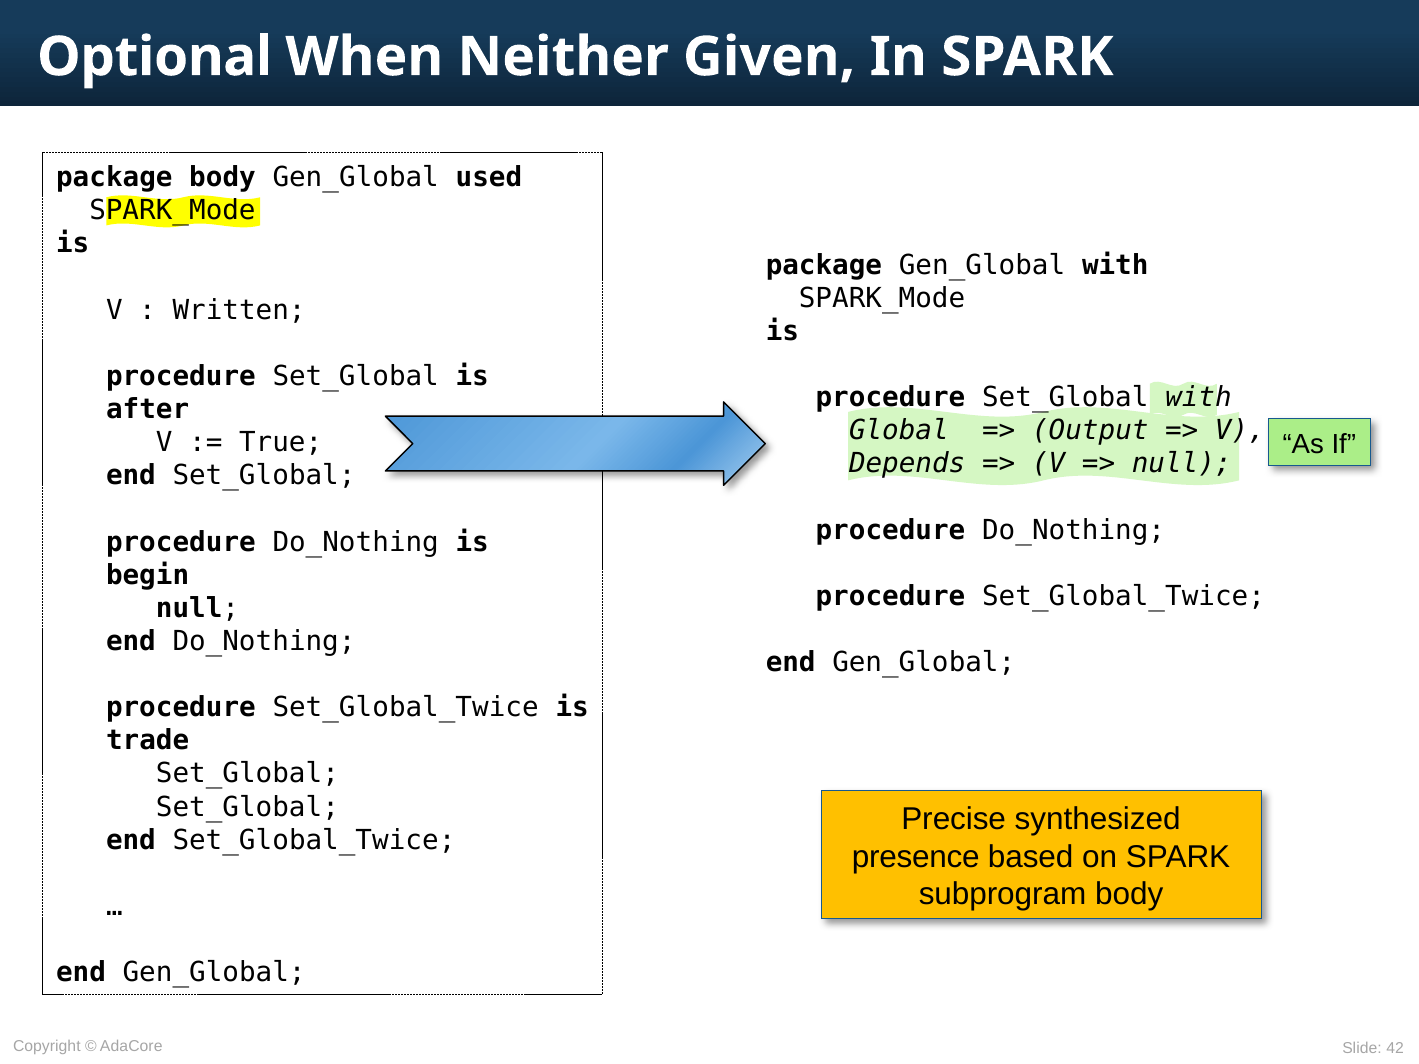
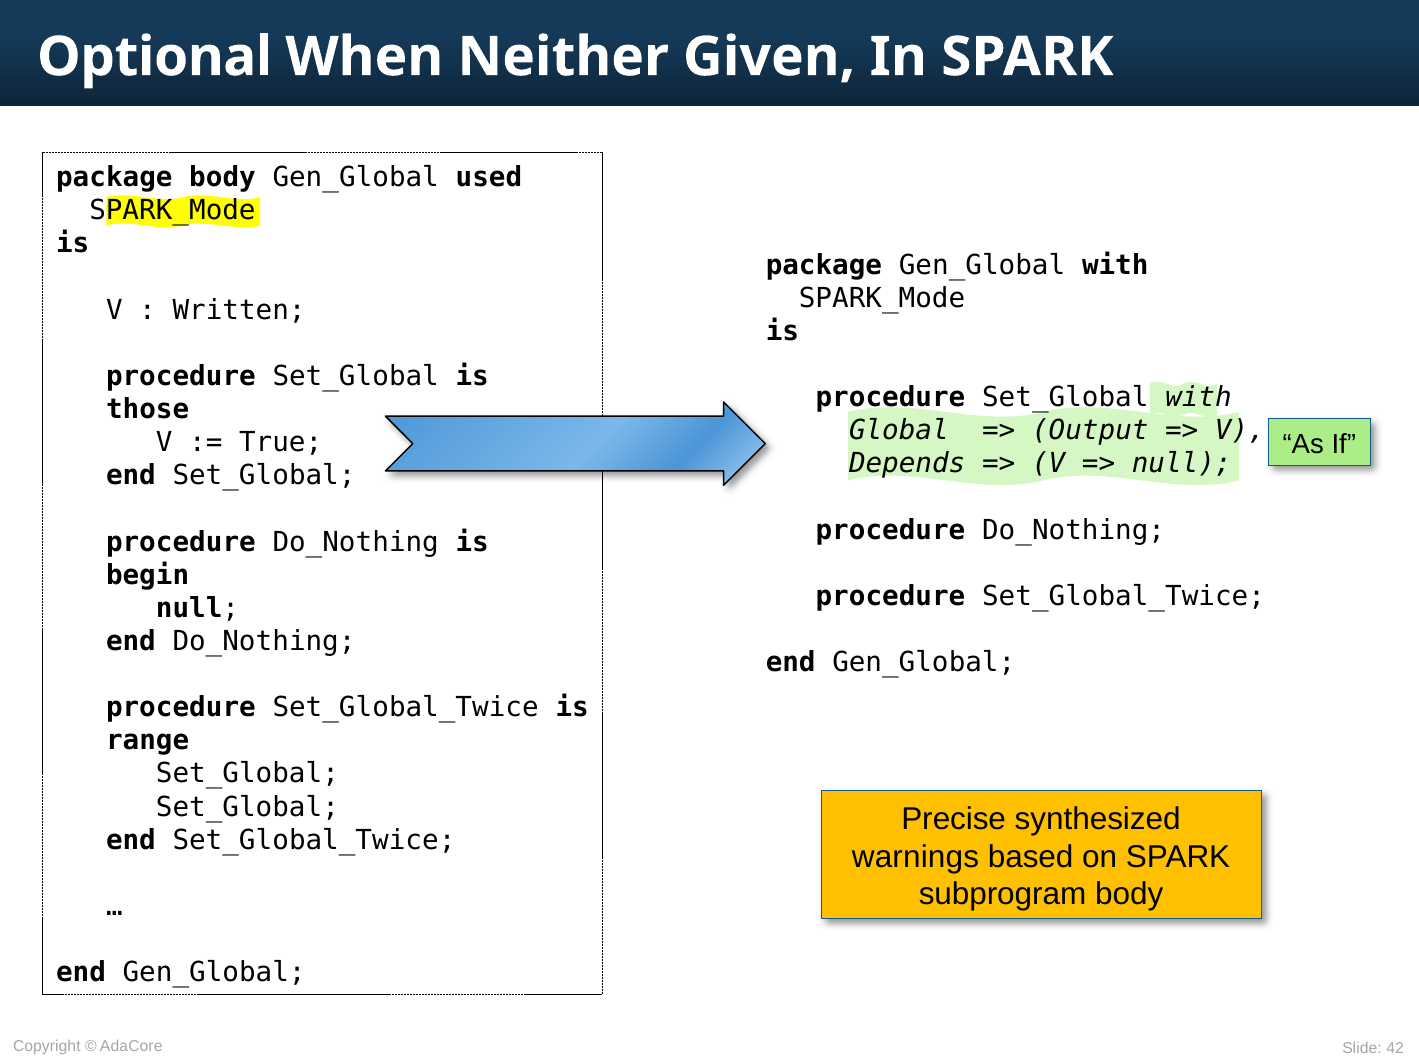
after: after -> those
trade: trade -> range
presence: presence -> warnings
